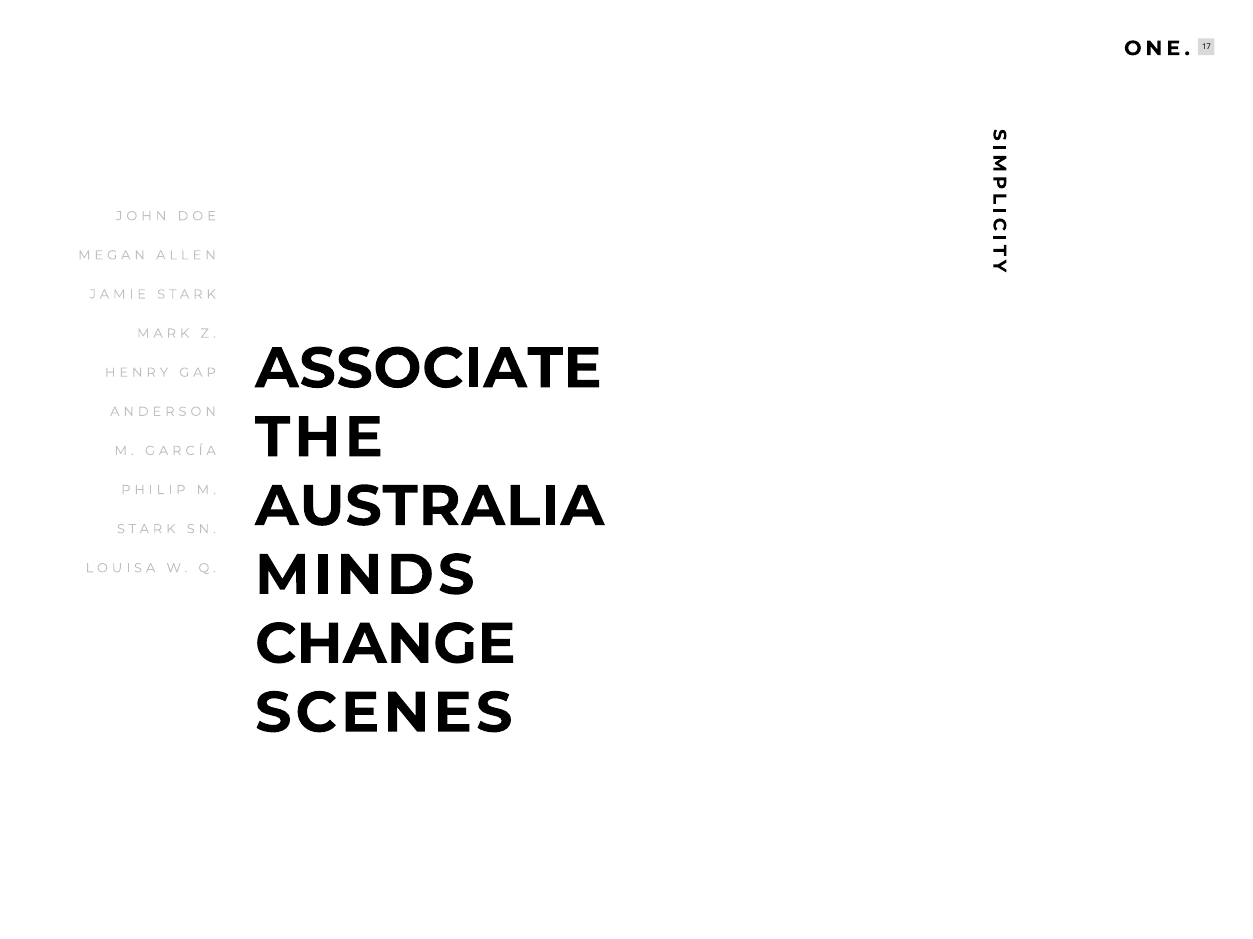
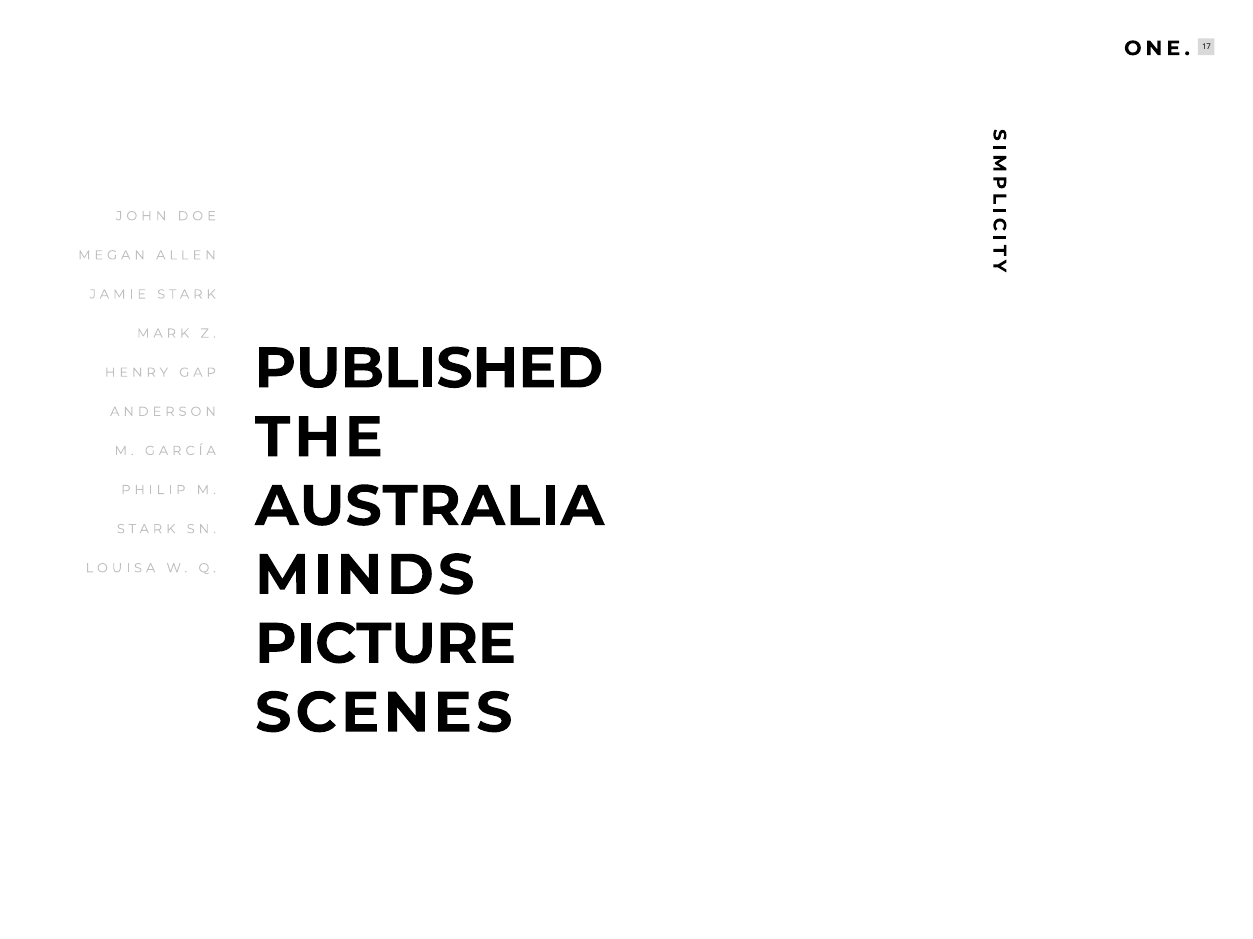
ASSOCIATE: ASSOCIATE -> PUBLISHED
CHANGE: CHANGE -> PICTURE
